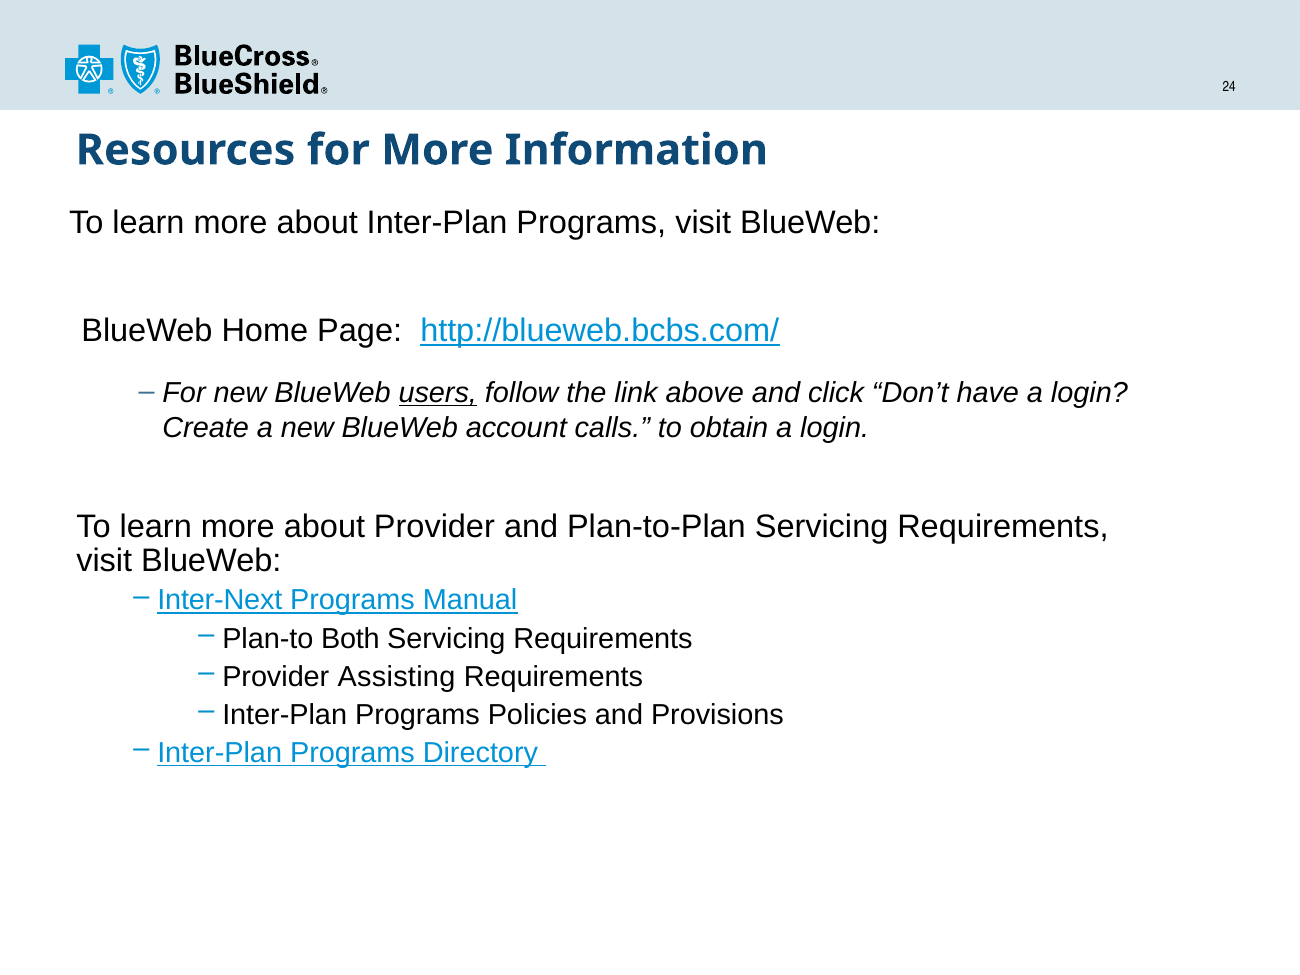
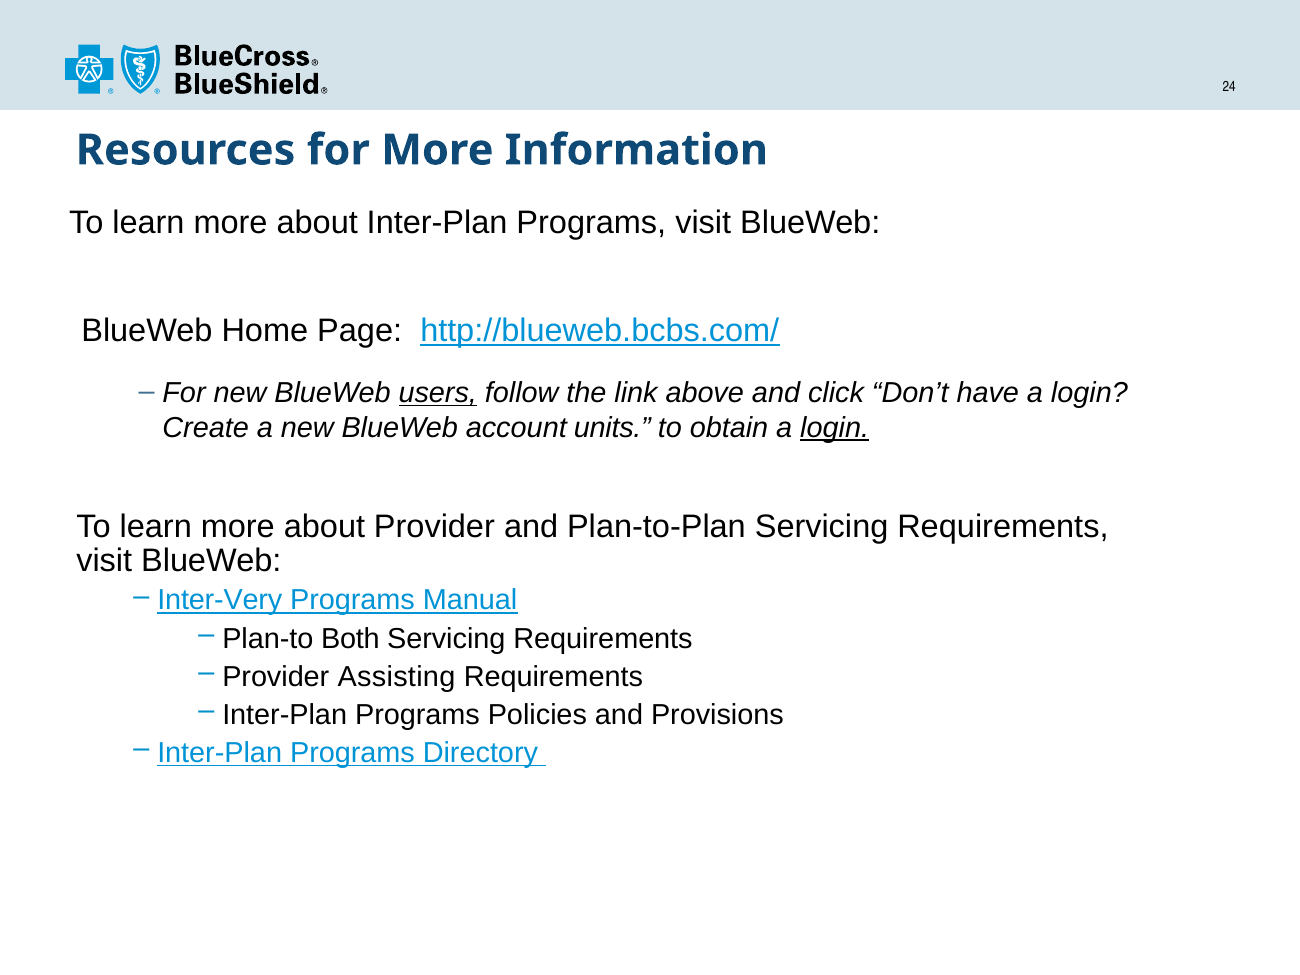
calls: calls -> units
login at (835, 428) underline: none -> present
Inter-Next: Inter-Next -> Inter-Very
